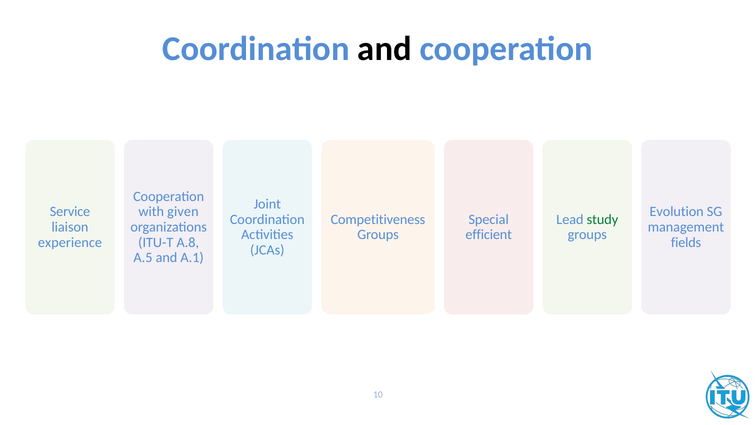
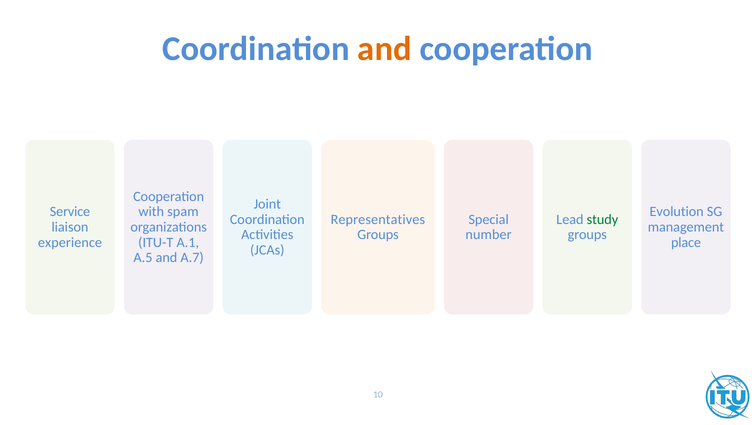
and at (385, 49) colour: black -> orange
given: given -> spam
Competitiveness: Competitiveness -> Representatives
efficient: efficient -> number
A.8: A.8 -> A.1
fields: fields -> place
A.1: A.1 -> A.7
